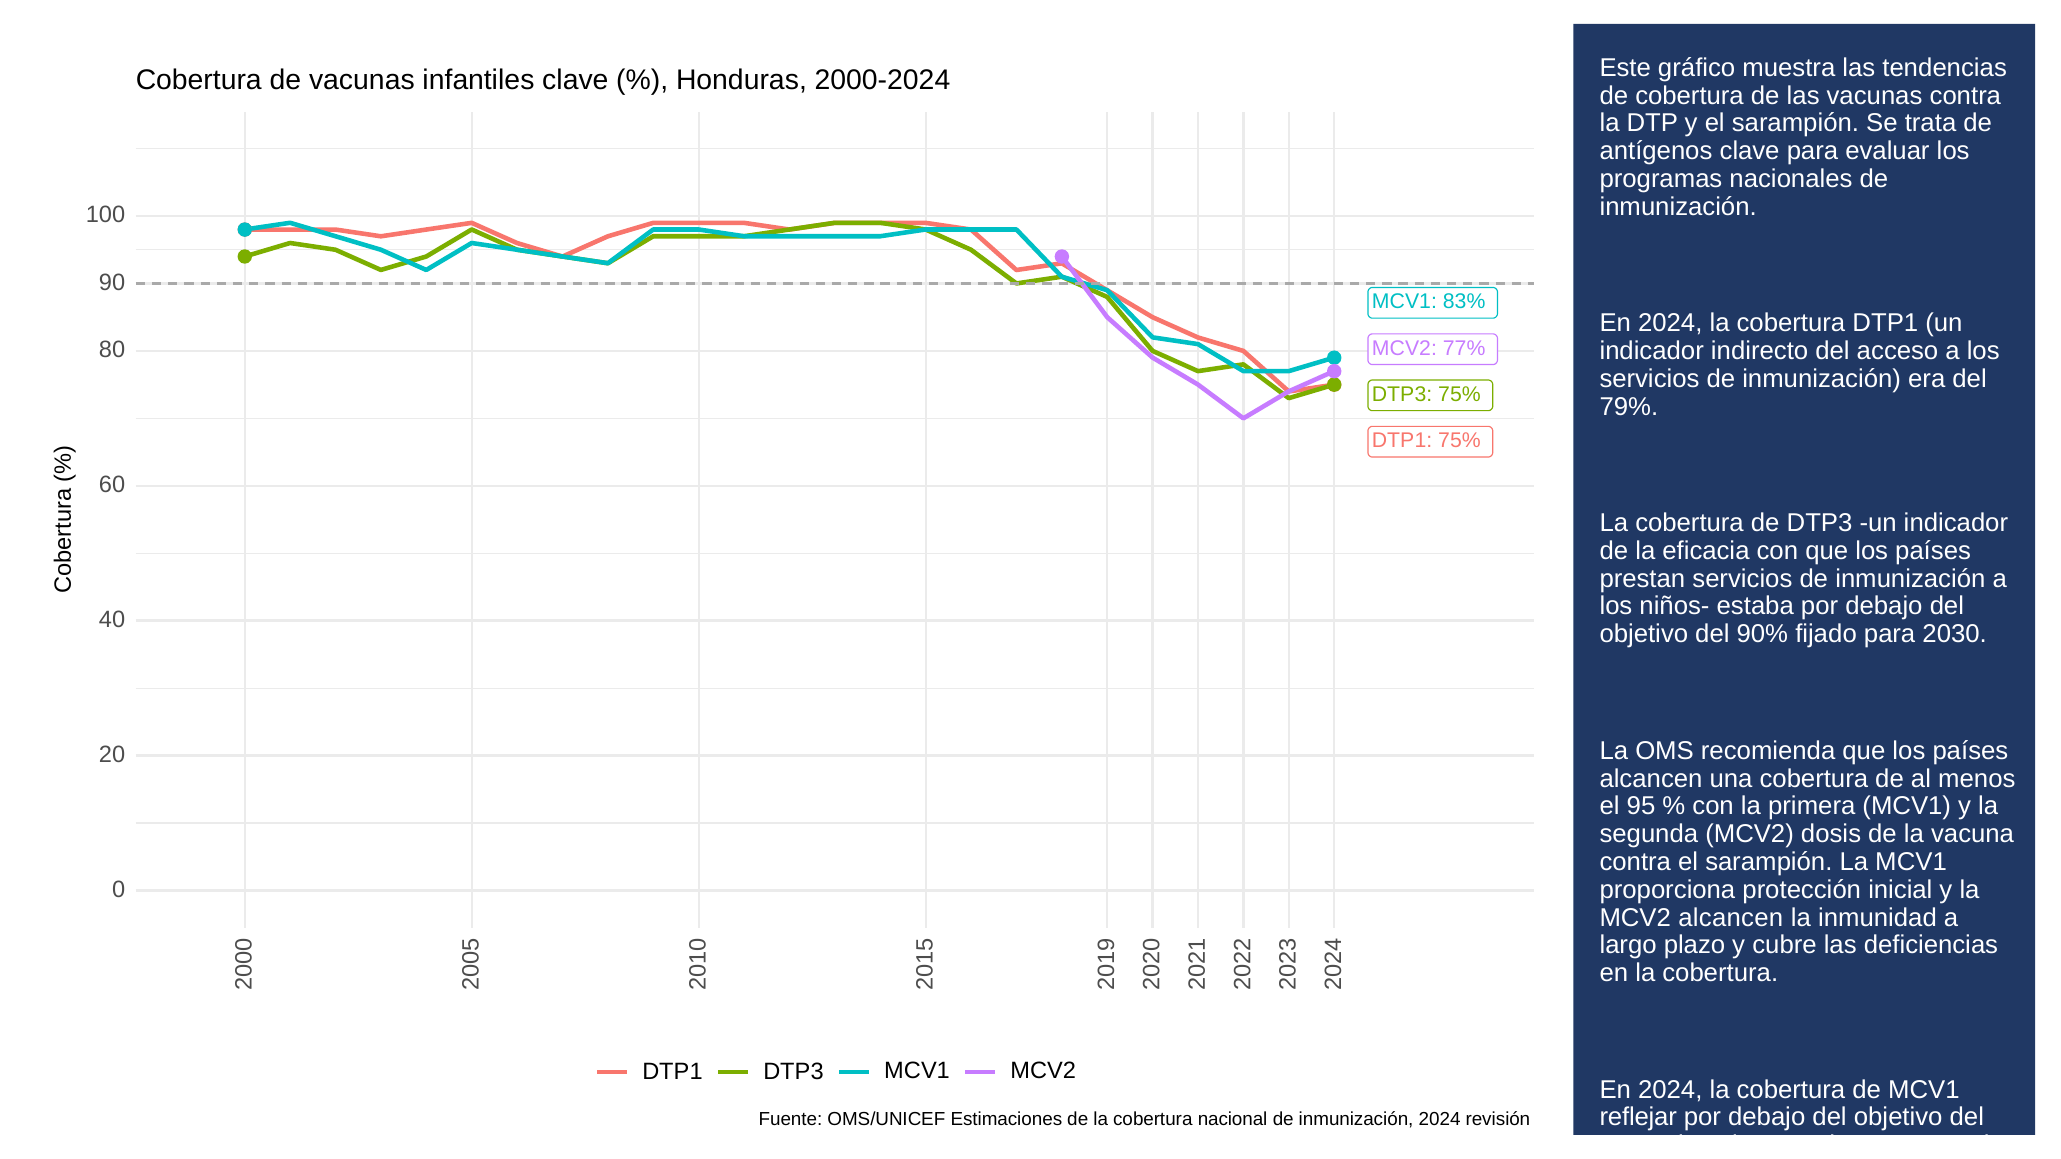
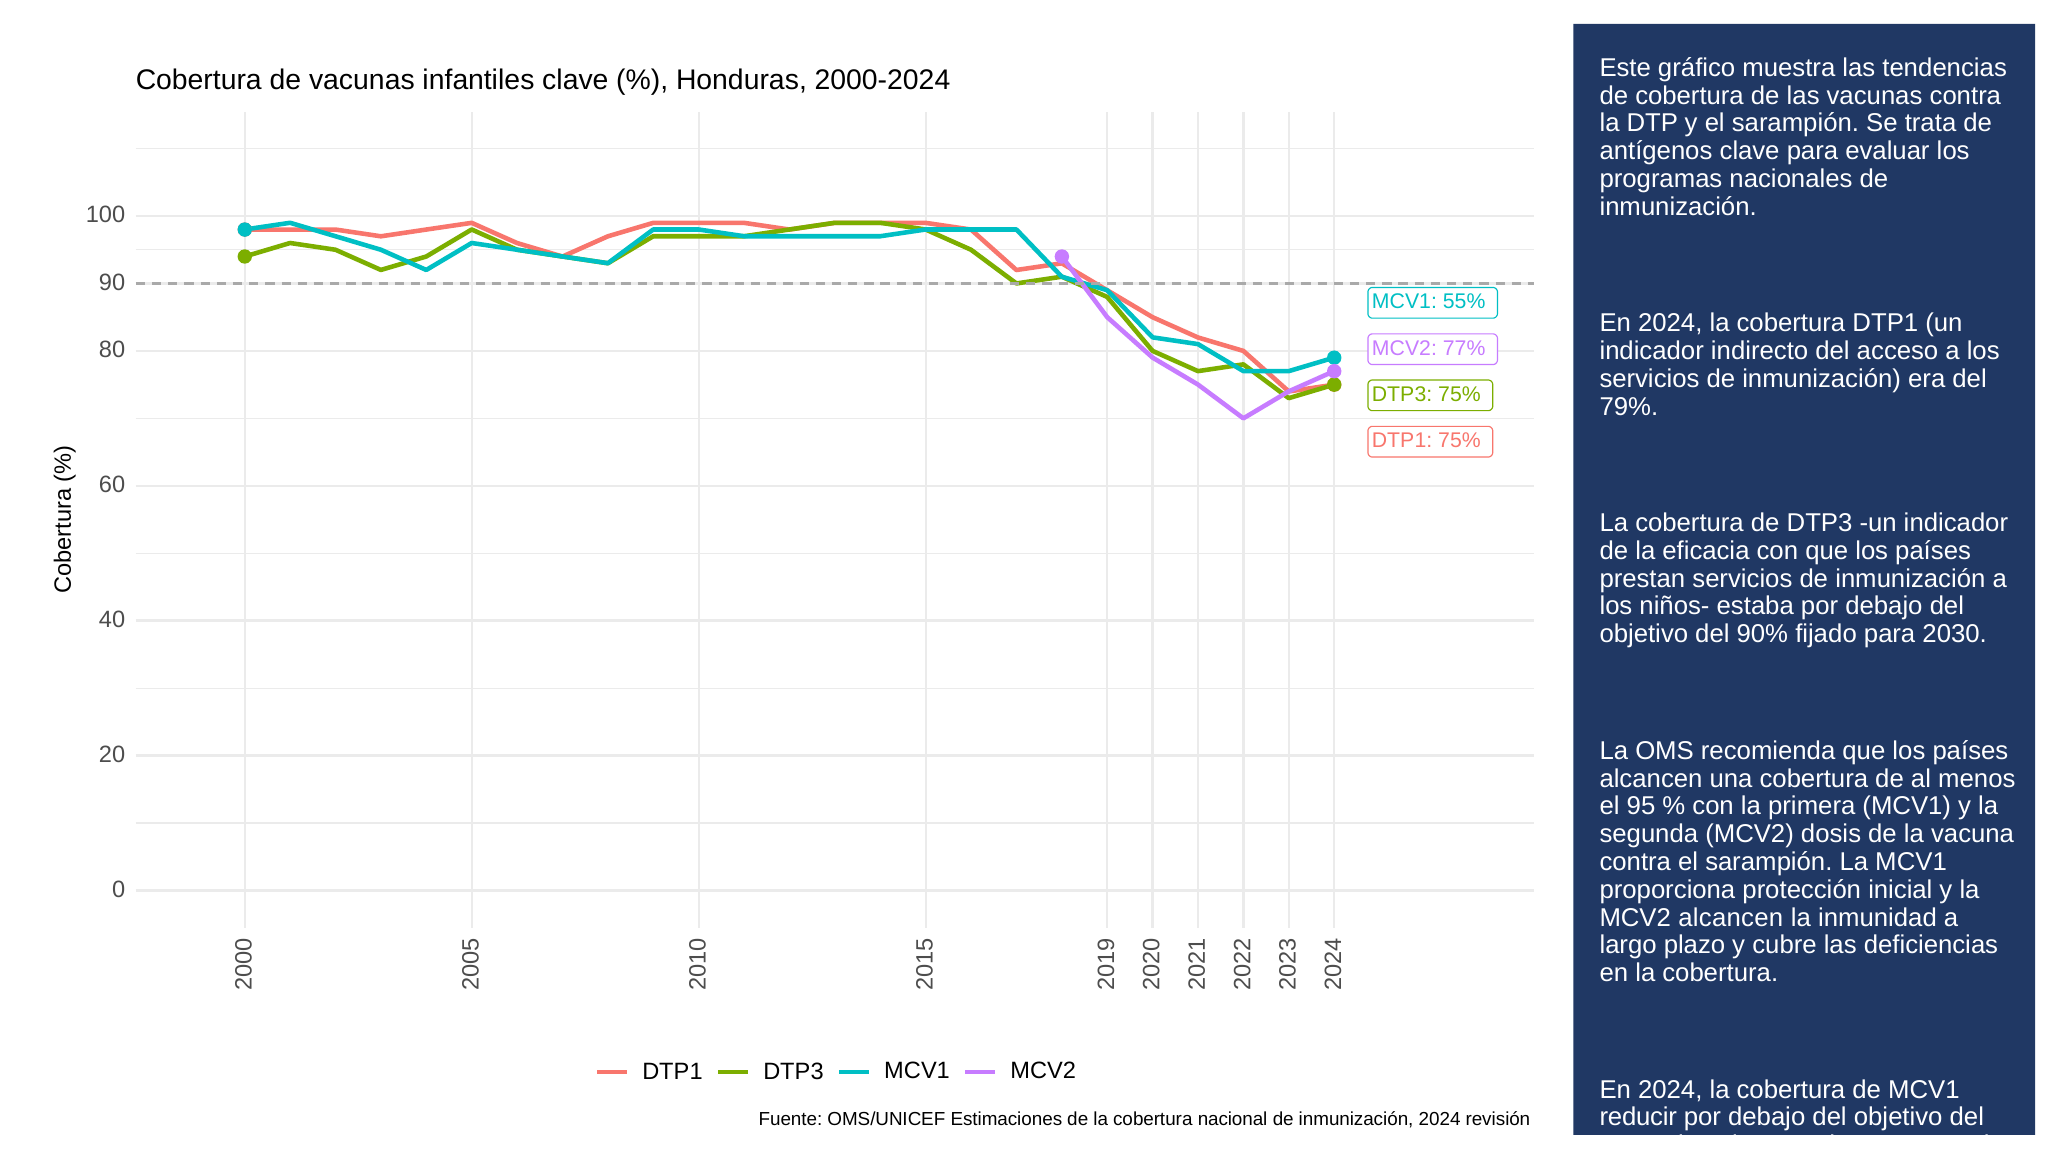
83%: 83% -> 55%
reflejar: reflejar -> reducir
